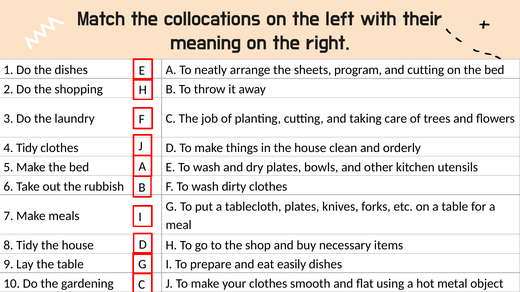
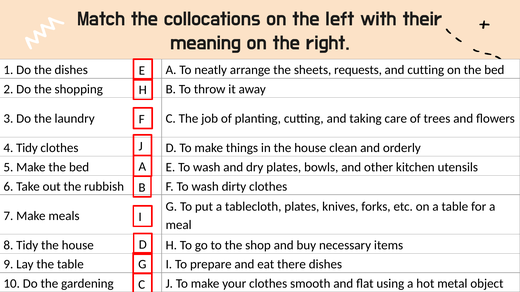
program: program -> requests
easily: easily -> there
